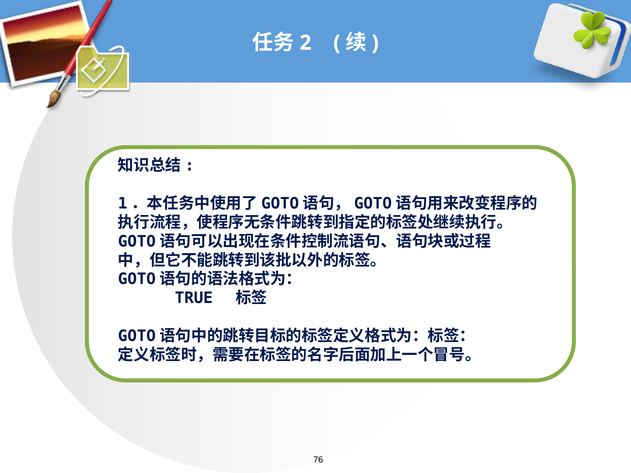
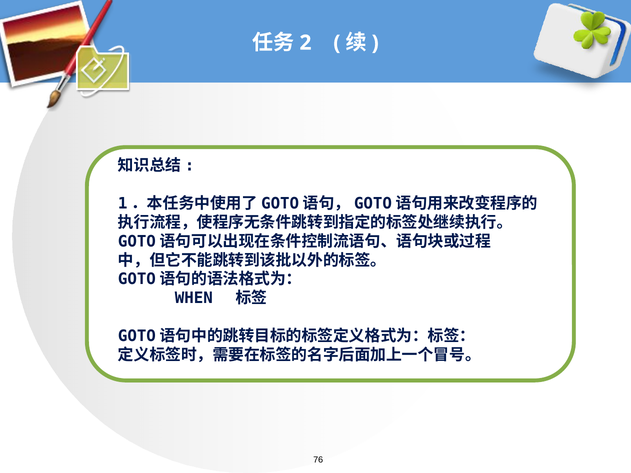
TRUE: TRUE -> WHEN
